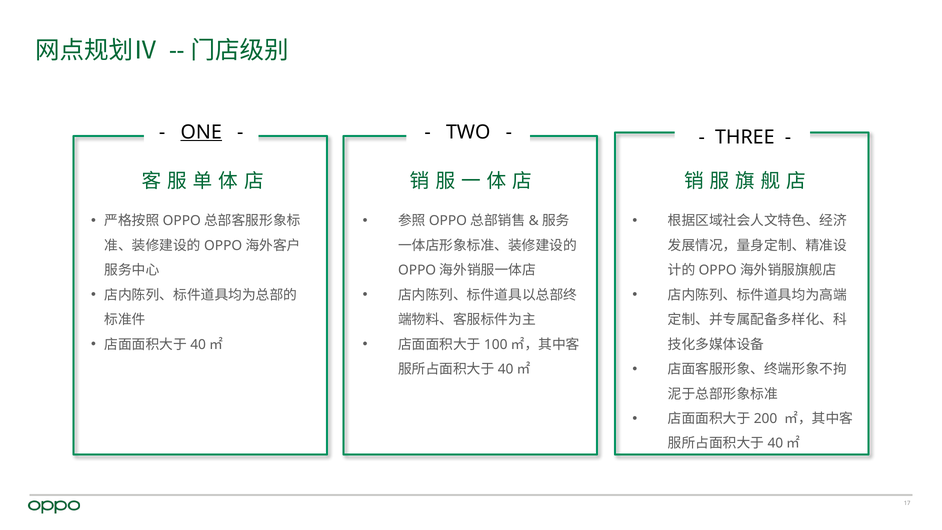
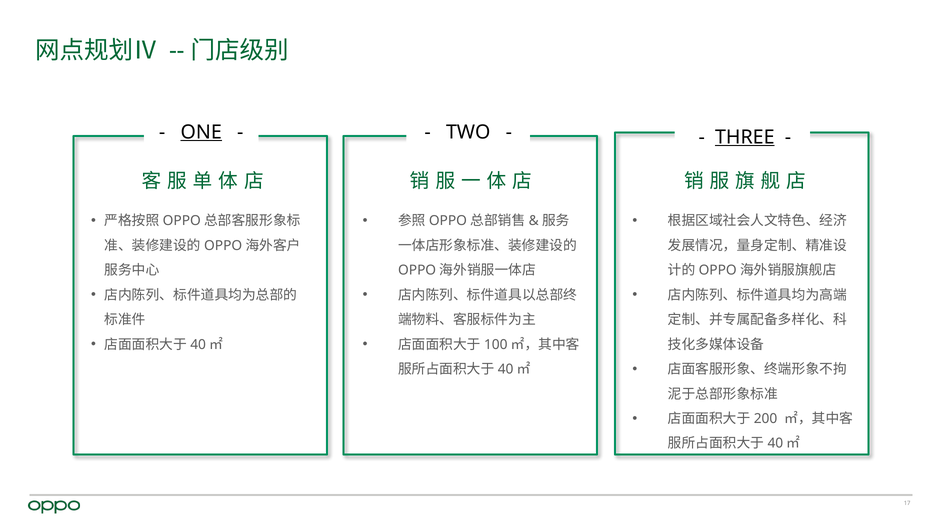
THREE underline: none -> present
